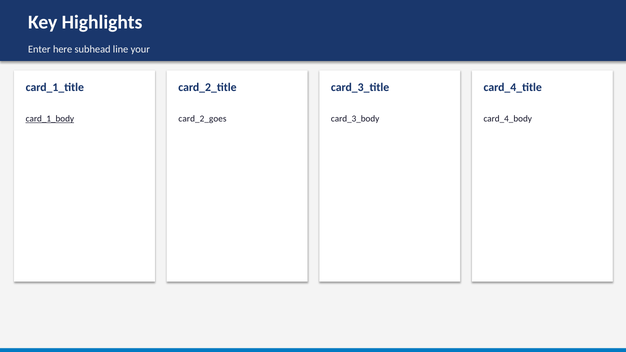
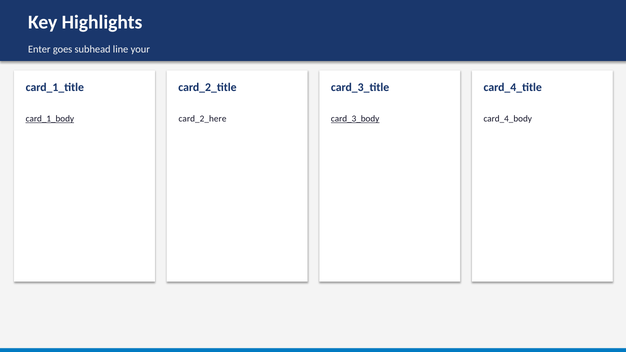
here: here -> goes
card_2_goes: card_2_goes -> card_2_here
card_3_body underline: none -> present
